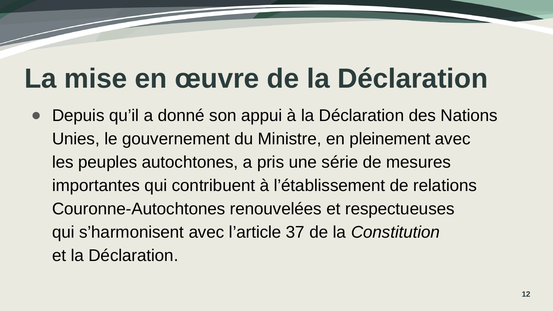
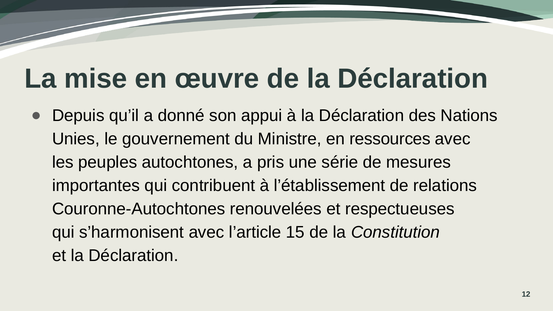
pleinement: pleinement -> ressources
37: 37 -> 15
